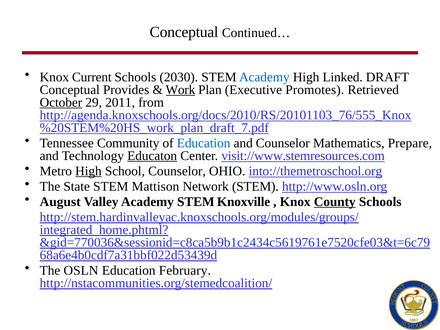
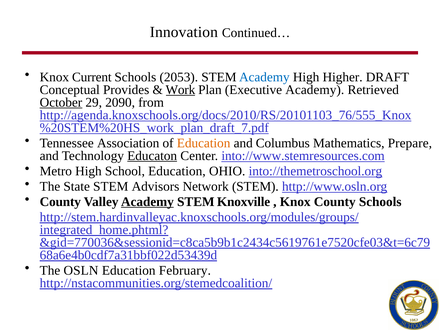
Conceptual at (184, 32): Conceptual -> Innovation
2030: 2030 -> 2053
Linked: Linked -> Higher
Executive Promotes: Promotes -> Academy
2011: 2011 -> 2090
Community: Community -> Association
Education at (204, 143) colour: blue -> orange
and Counselor: Counselor -> Columbus
visit://www.stemresources.com: visit://www.stemresources.com -> into://www.stemresources.com
High at (88, 171) underline: present -> none
School Counselor: Counselor -> Education
Mattison: Mattison -> Advisors
August at (60, 202): August -> County
Academy at (147, 202) underline: none -> present
County at (335, 202) underline: present -> none
